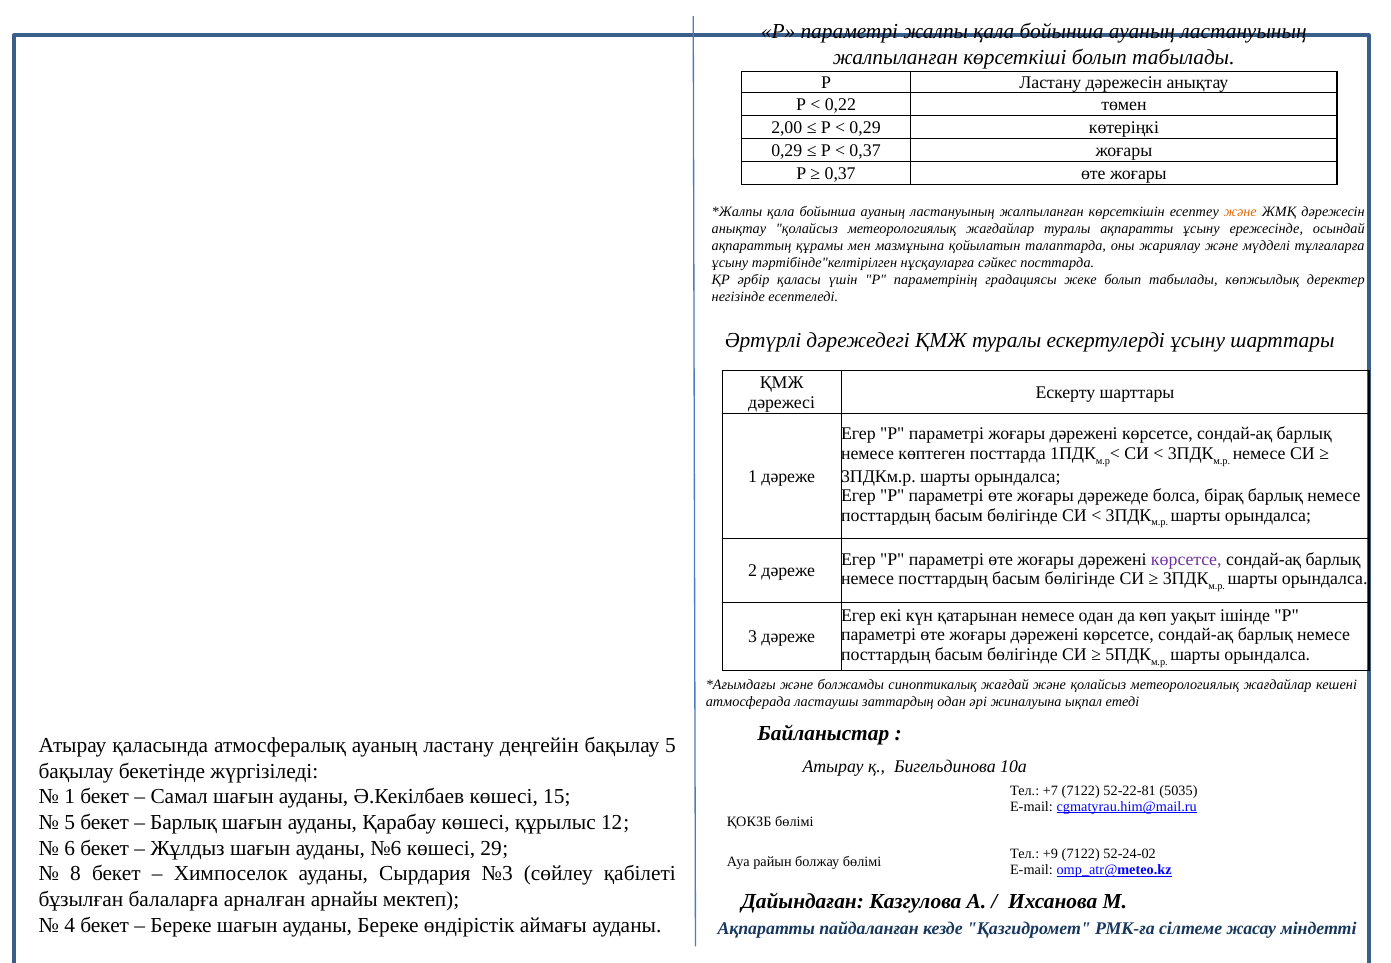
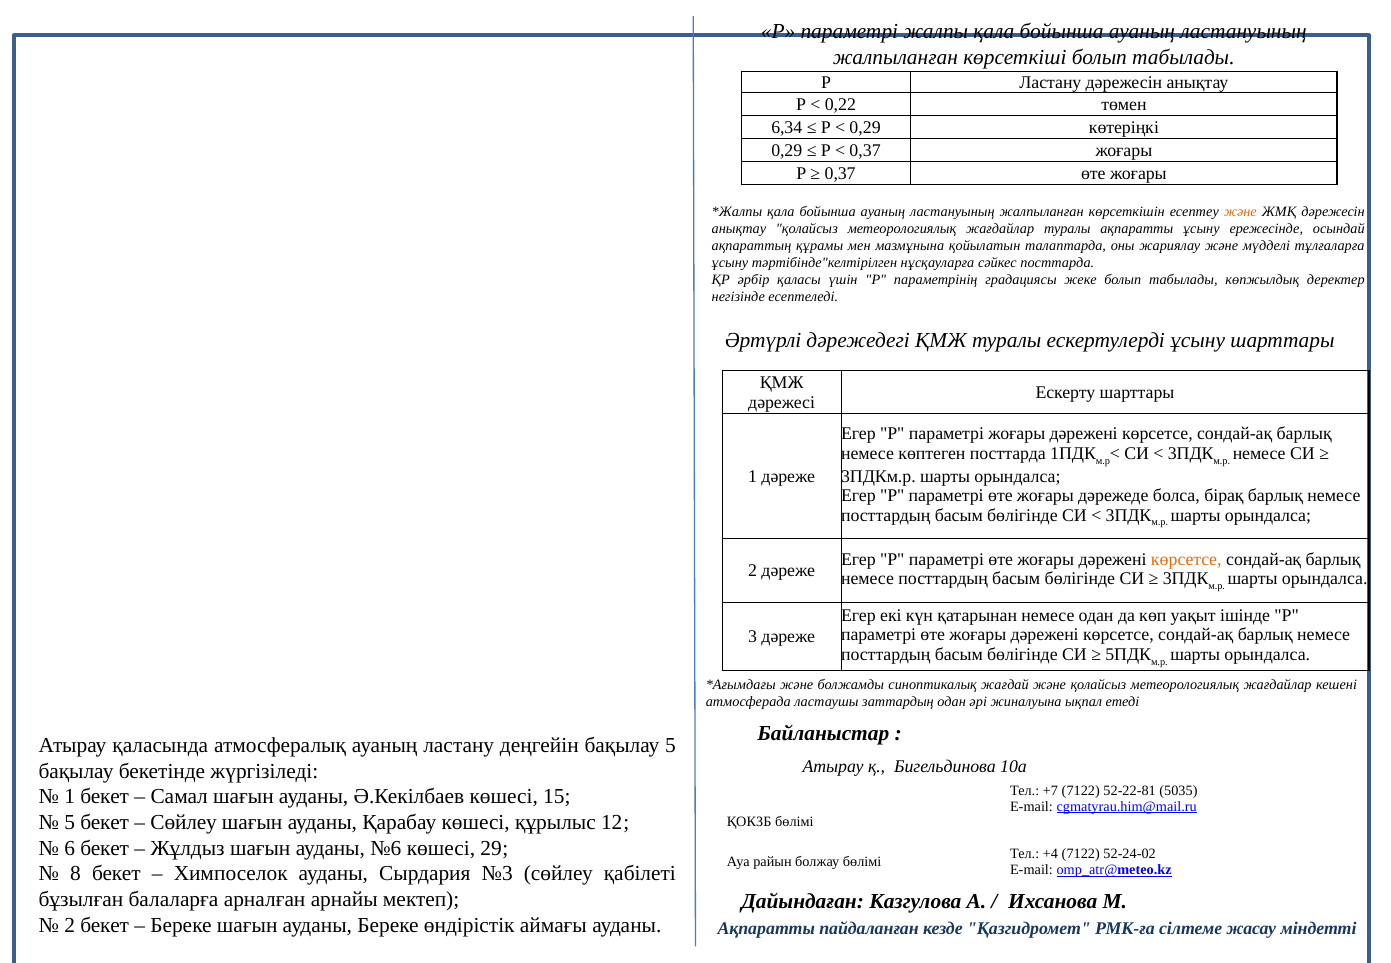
2,00: 2,00 -> 6,34
көрсетсе at (1186, 559) colour: purple -> orange
Барлық at (184, 823): Барлық -> Сөйлеу
+9: +9 -> +4
4 at (70, 925): 4 -> 2
